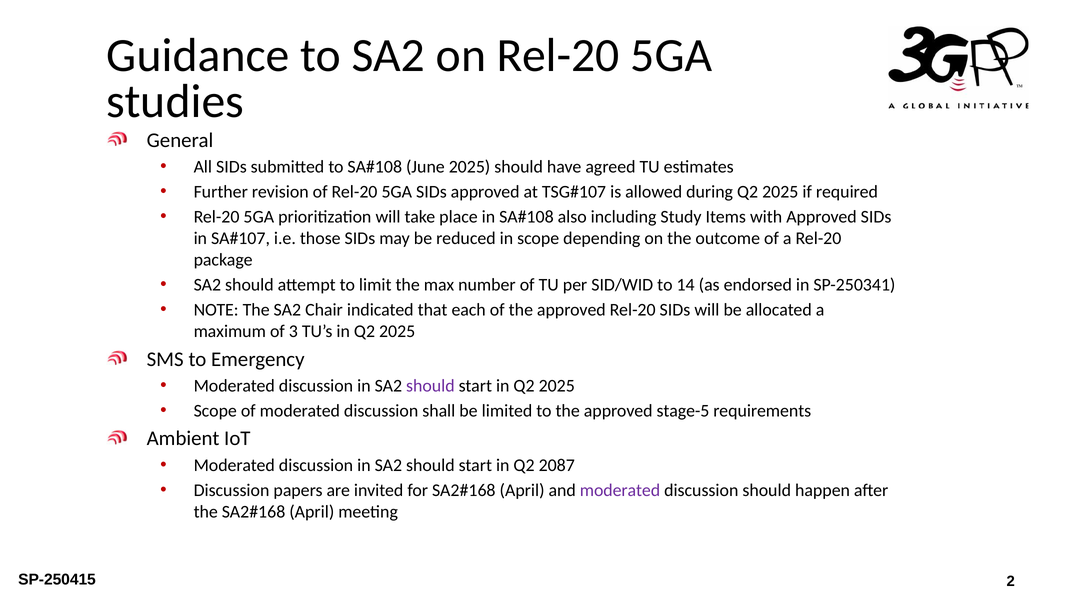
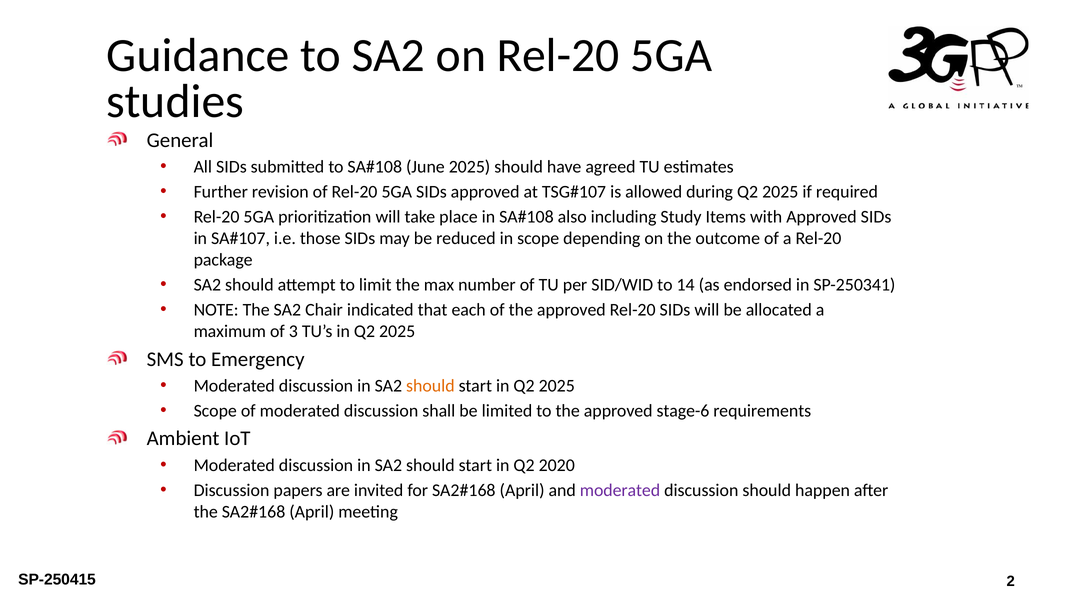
should at (430, 386) colour: purple -> orange
stage-5: stage-5 -> stage-6
2087: 2087 -> 2020
